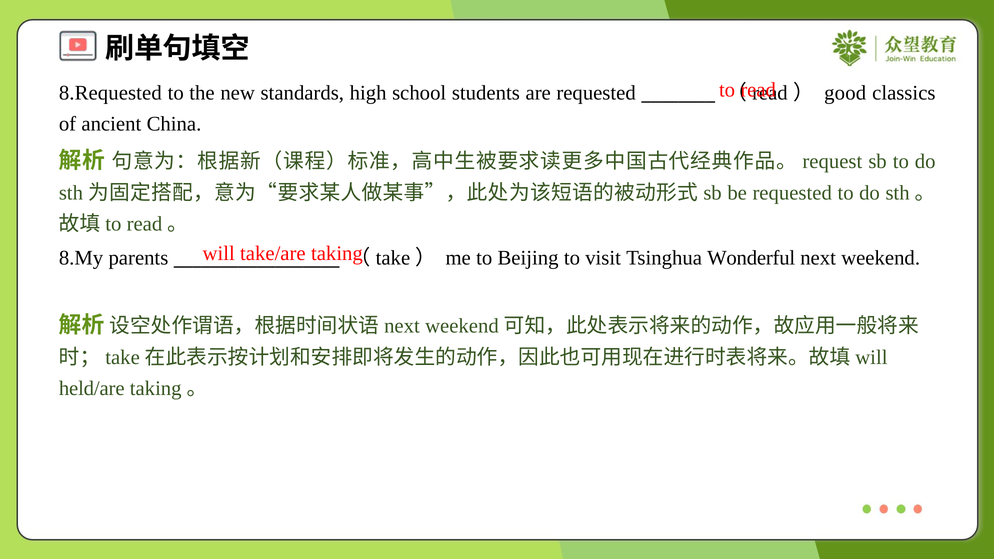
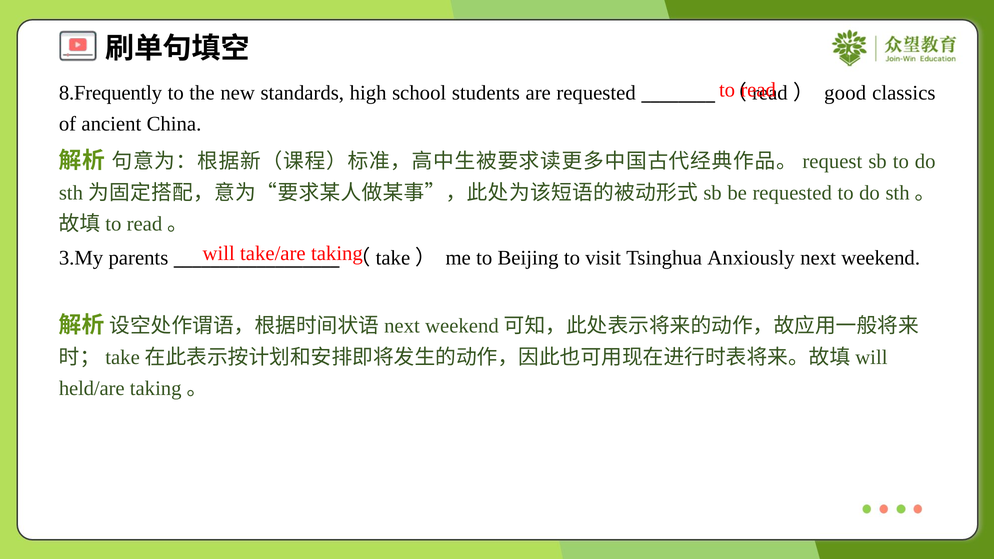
8.Requested: 8.Requested -> 8.Frequently
8.My: 8.My -> 3.My
Wonderful: Wonderful -> Anxiously
